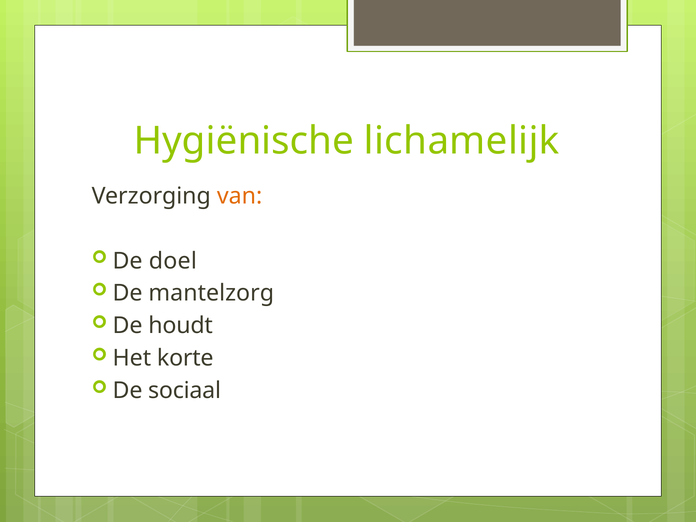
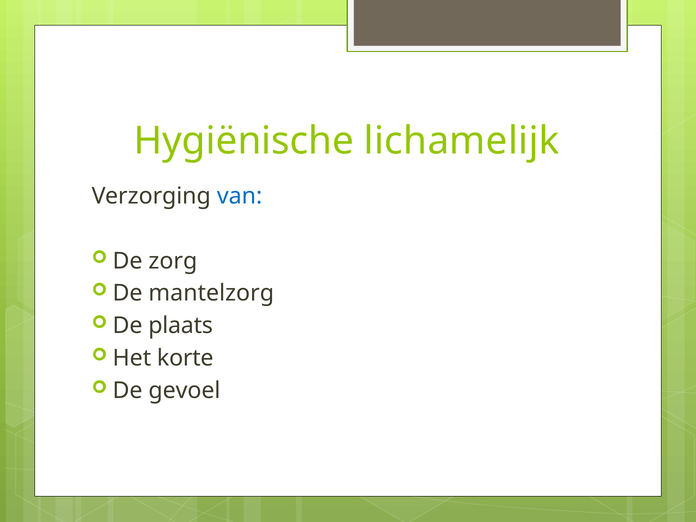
van colour: orange -> blue
doel: doel -> zorg
houdt: houdt -> plaats
sociaal: sociaal -> gevoel
